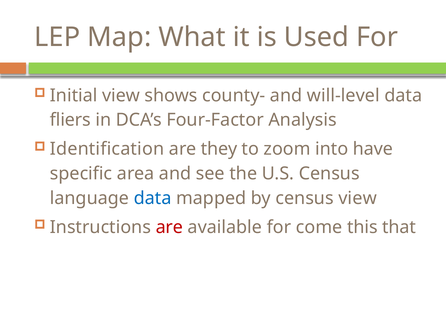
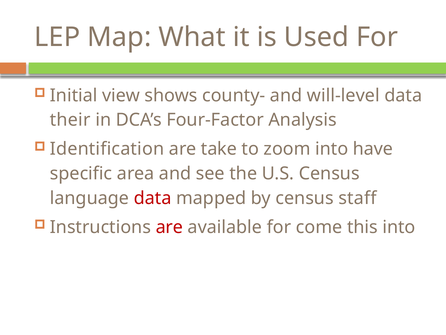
fliers: fliers -> their
they: they -> take
data at (153, 198) colour: blue -> red
census view: view -> staff
this that: that -> into
